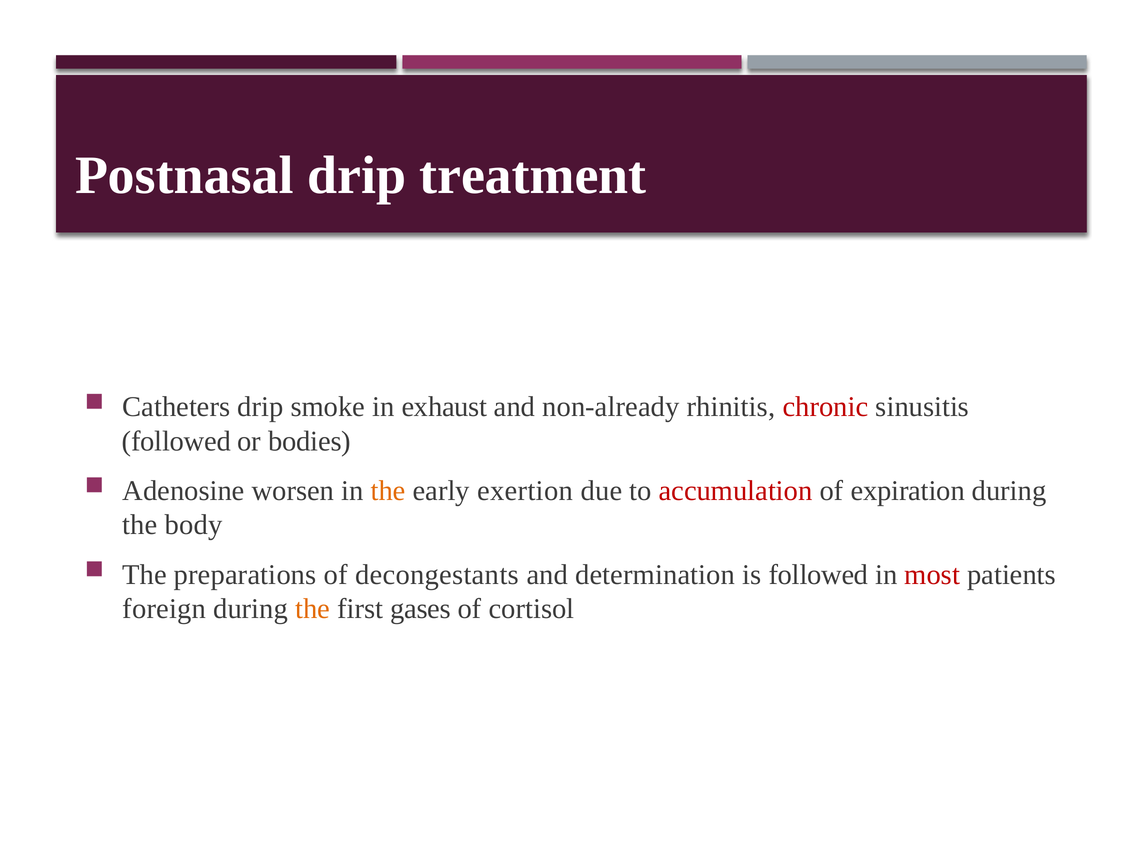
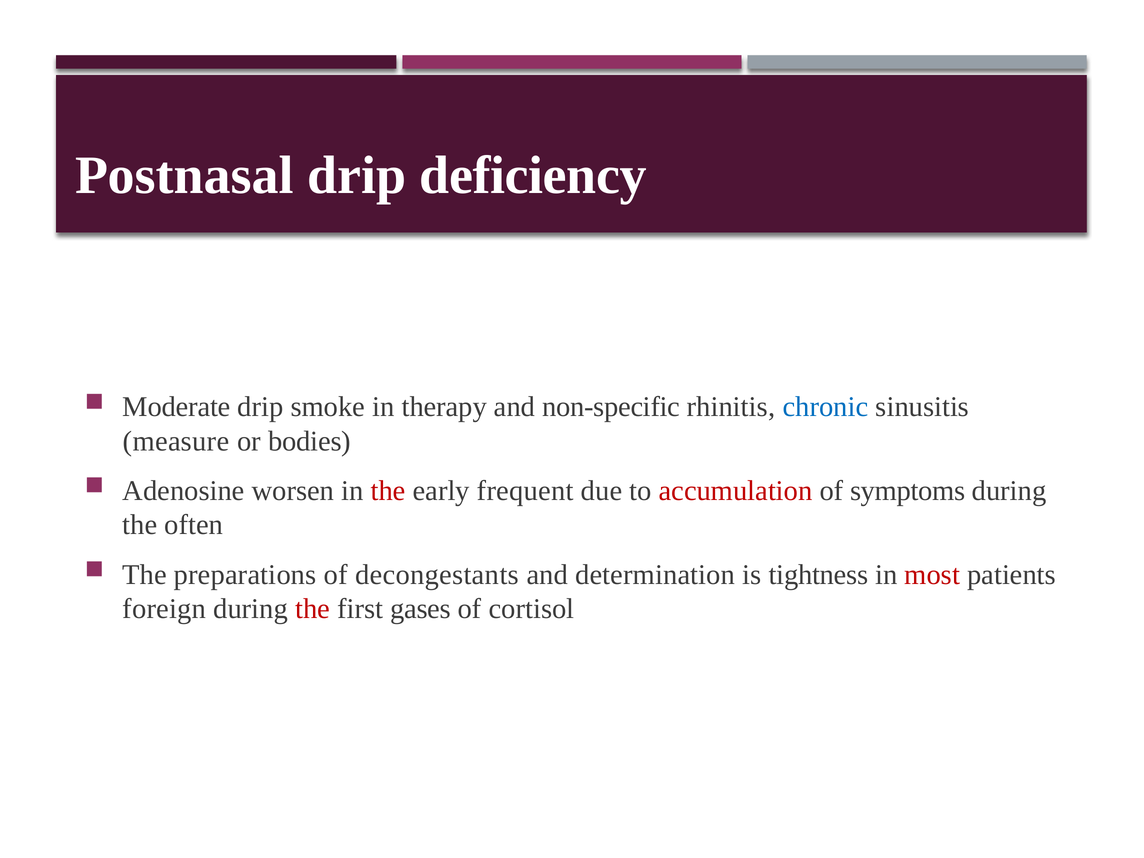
treatment: treatment -> deficiency
Catheters: Catheters -> Moderate
exhaust: exhaust -> therapy
non-already: non-already -> non-specific
chronic colour: red -> blue
followed at (176, 441): followed -> measure
the at (388, 491) colour: orange -> red
exertion: exertion -> frequent
expiration: expiration -> symptoms
body: body -> often
is followed: followed -> tightness
the at (313, 609) colour: orange -> red
